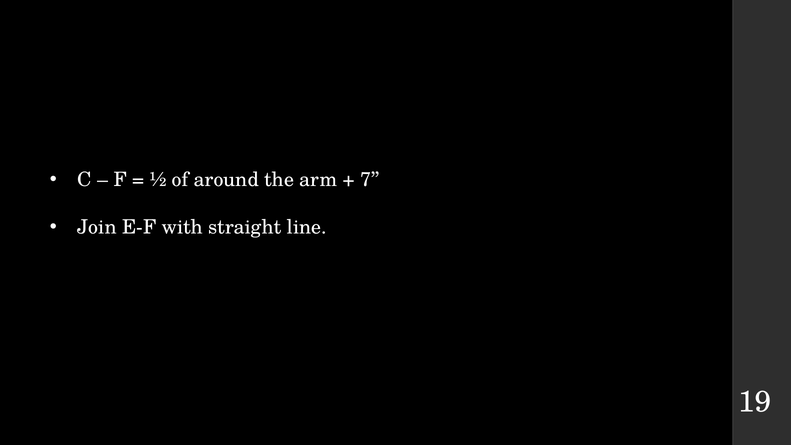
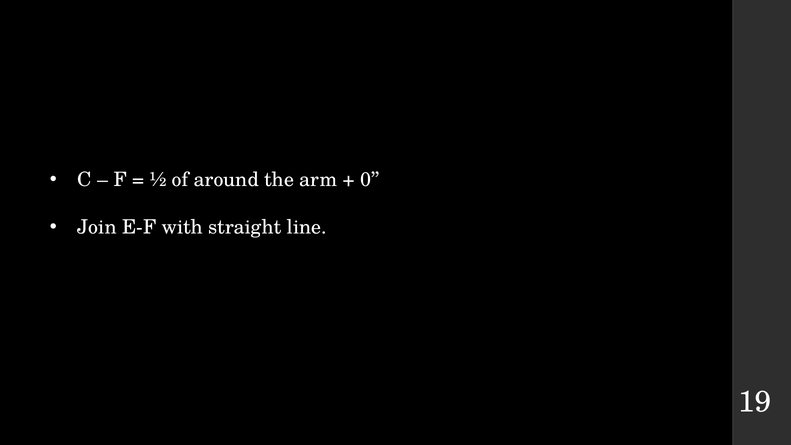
7: 7 -> 0
